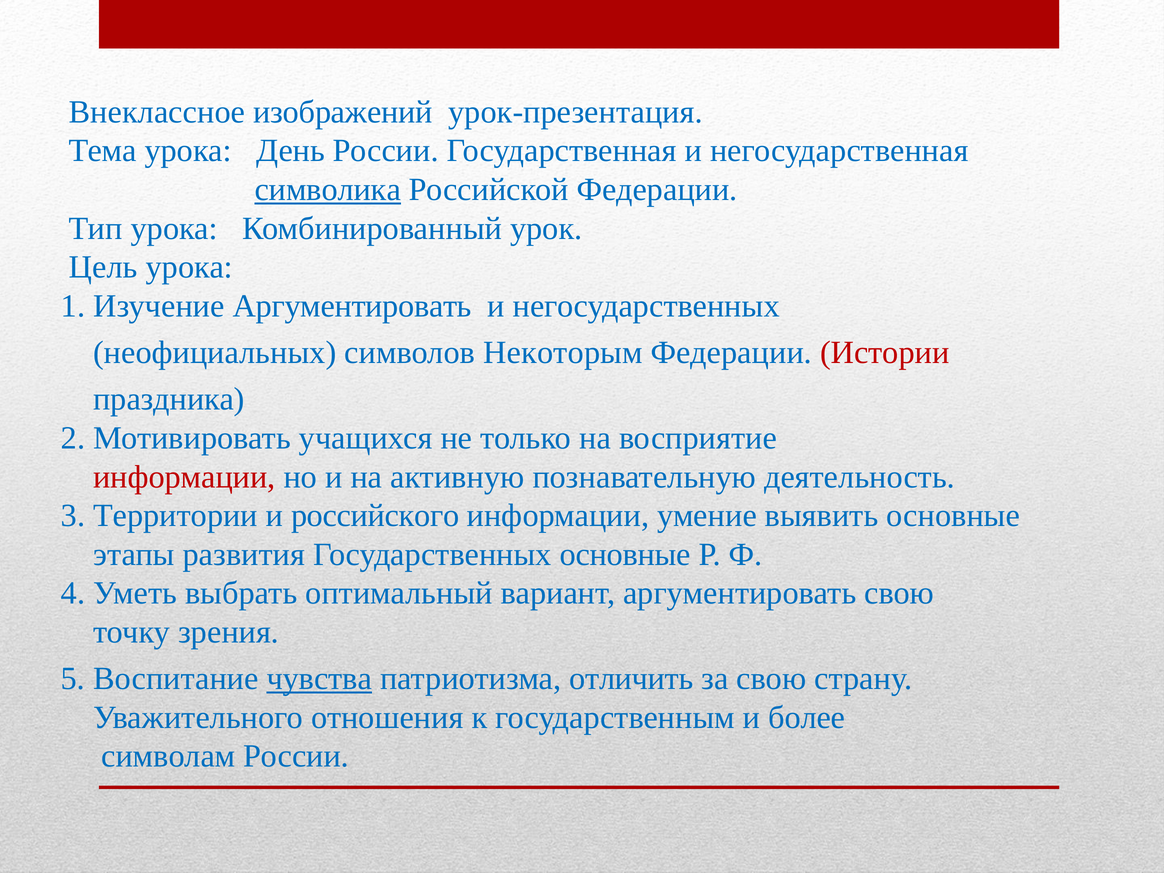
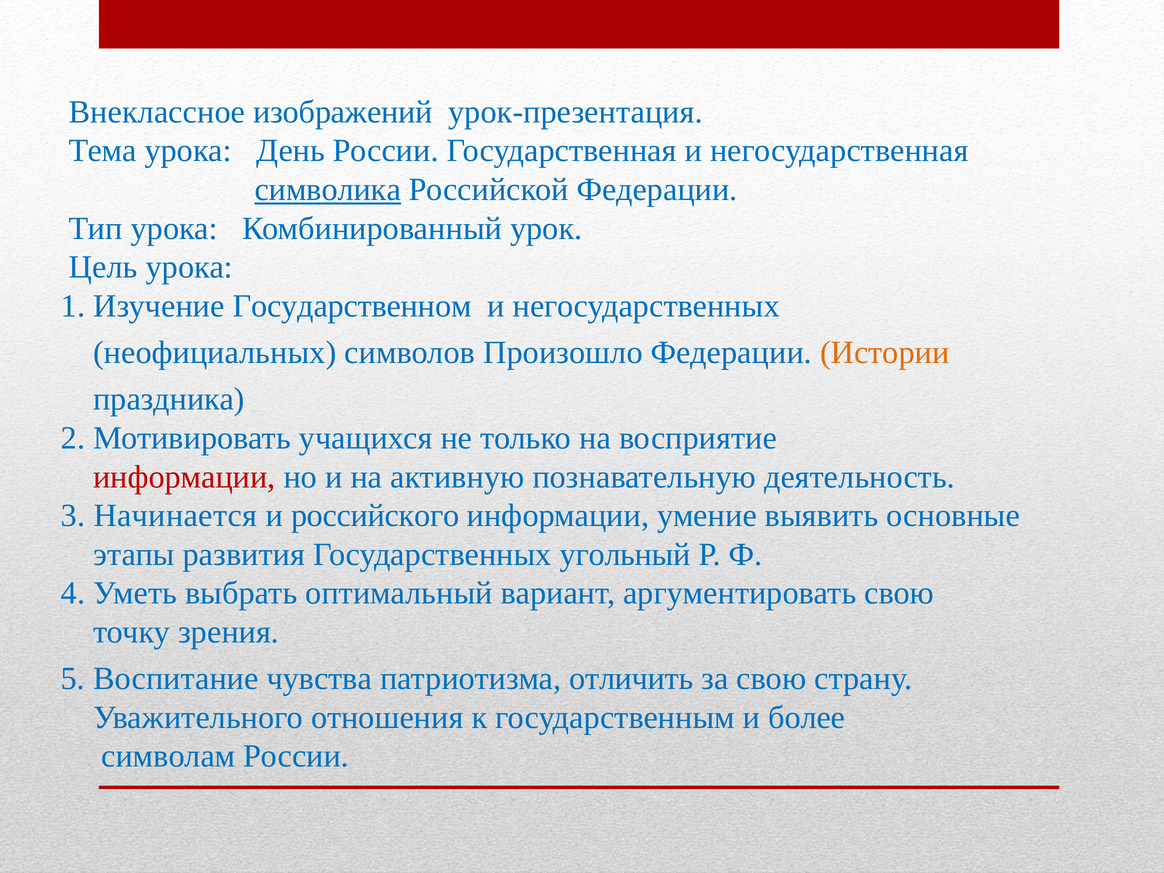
Изучение Аргументировать: Аргументировать -> Государственном
Некоторым: Некоторым -> Произошло
Истории colour: red -> orange
Территории: Территории -> Начинается
Государственных основные: основные -> угольный
чувства underline: present -> none
